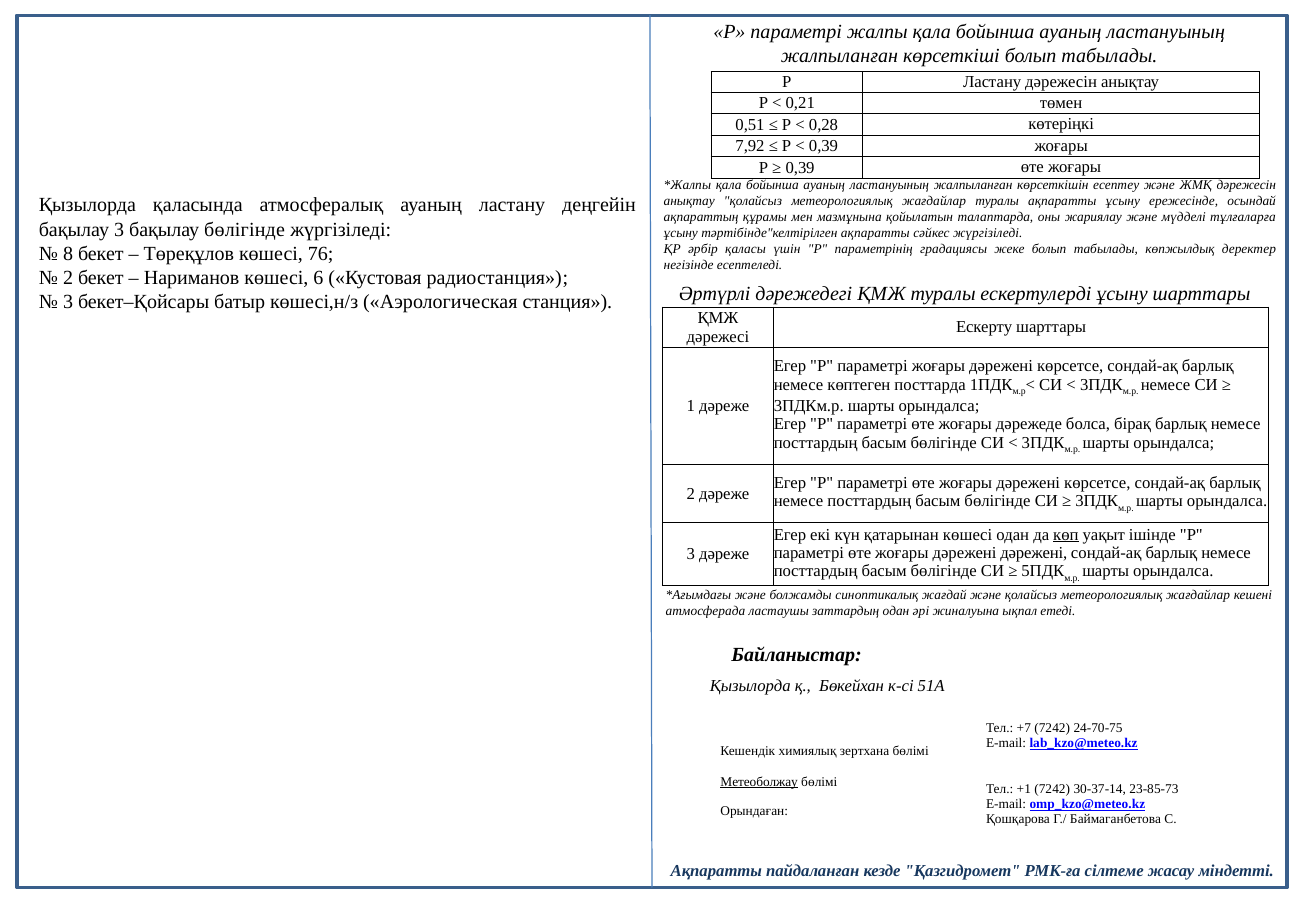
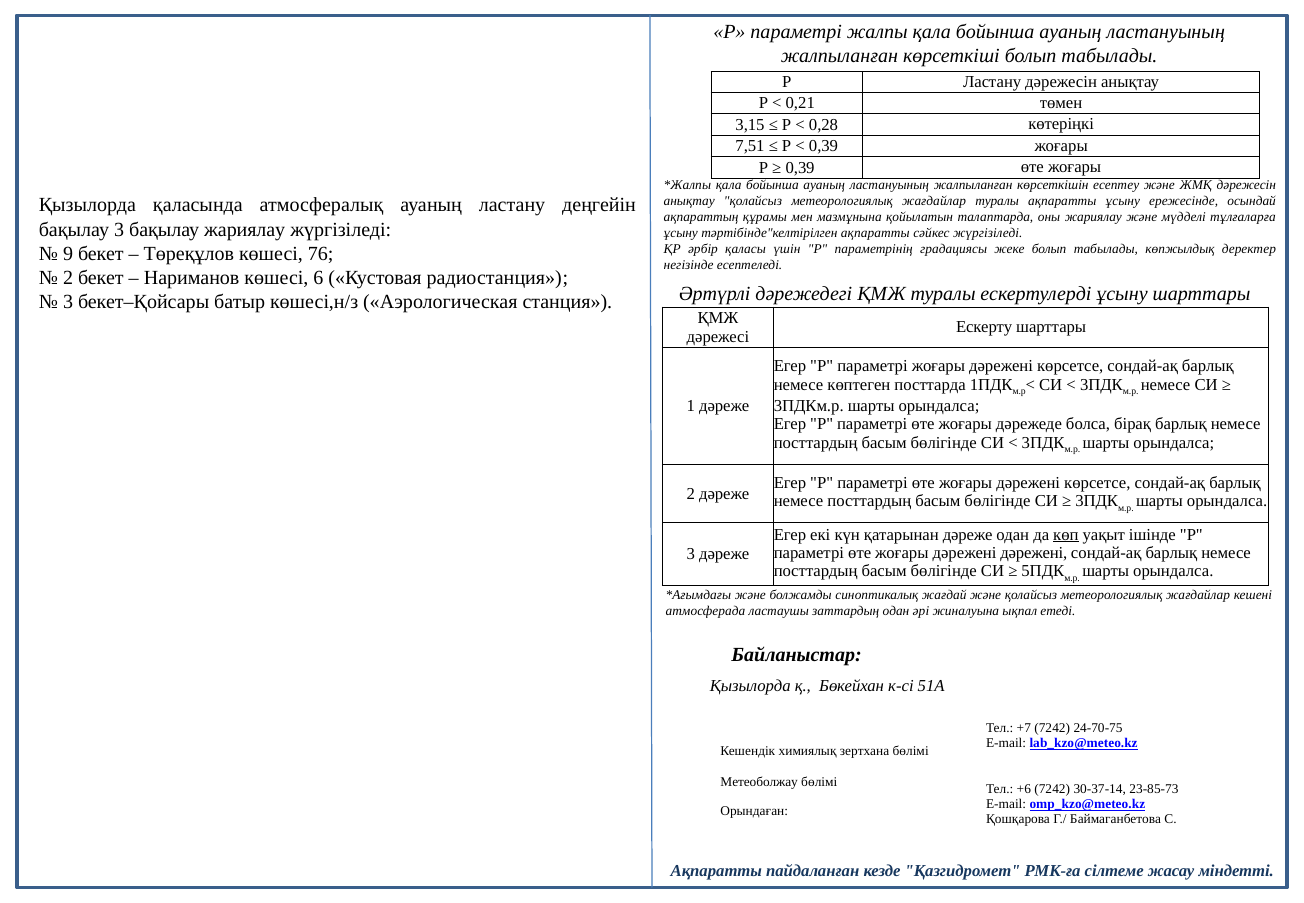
0,51: 0,51 -> 3,15
7,92: 7,92 -> 7,51
бақылау бөлігінде: бөлігінде -> жариялау
8: 8 -> 9
қатарынан көшесі: көшесі -> дәреже
Метеоболжау underline: present -> none
+1: +1 -> +6
